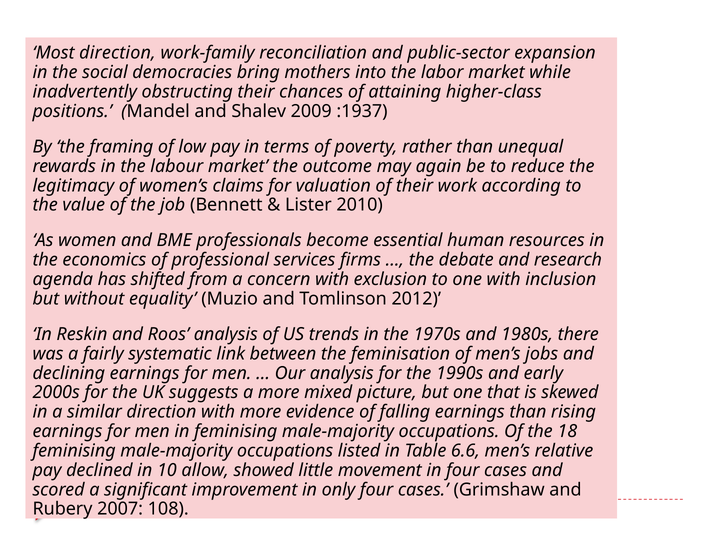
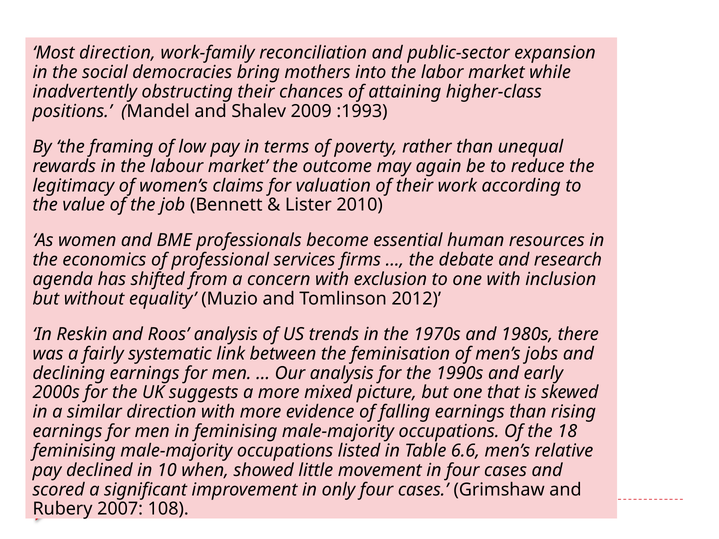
:1937: :1937 -> :1993
allow: allow -> when
